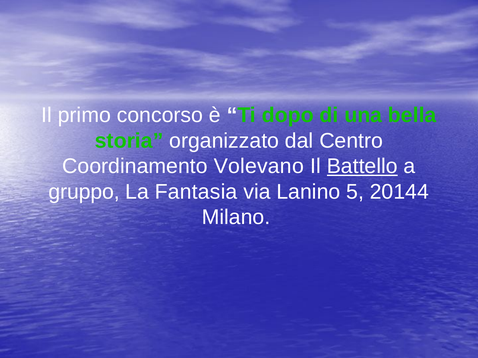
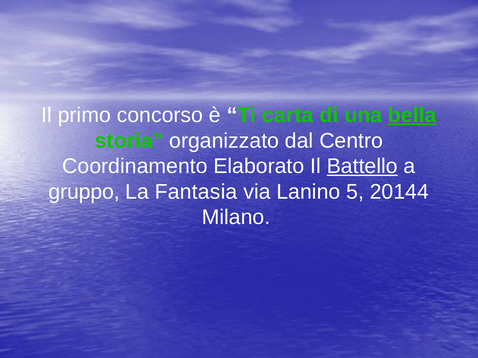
dopo: dopo -> carta
bella underline: none -> present
Volevano: Volevano -> Elaborato
